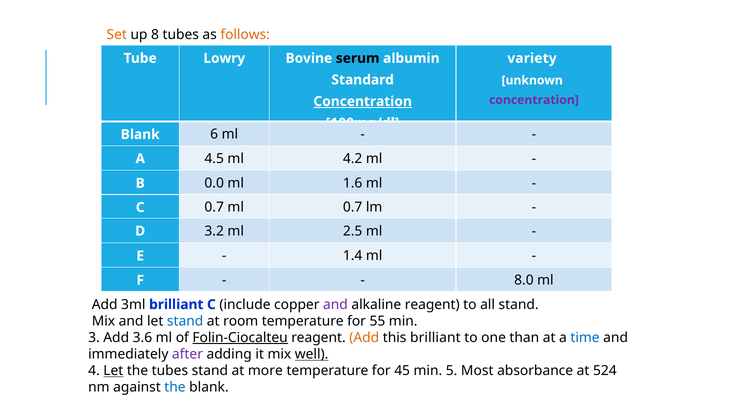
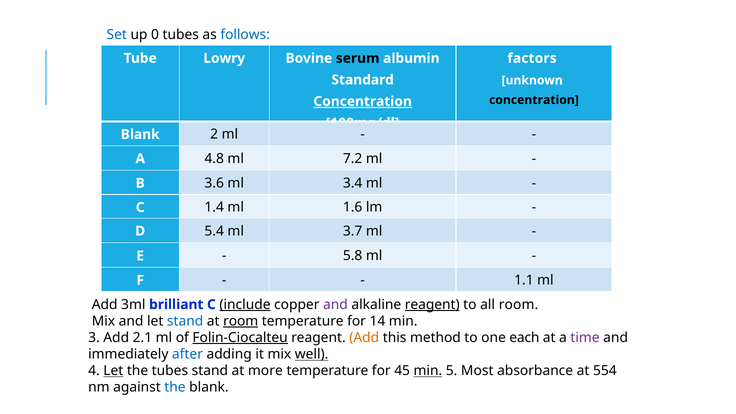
Set colour: orange -> blue
8: 8 -> 0
follows colour: orange -> blue
variety: variety -> factors
concentration at (534, 100) colour: purple -> black
6: 6 -> 2
4.5: 4.5 -> 4.8
4.2: 4.2 -> 7.2
0.0: 0.0 -> 3.6
1.6: 1.6 -> 3.4
C 0.7: 0.7 -> 1.4
ml 0.7: 0.7 -> 1.6
3.2: 3.2 -> 5.4
2.5: 2.5 -> 3.7
1.4: 1.4 -> 5.8
8.0: 8.0 -> 1.1
include underline: none -> present
reagent at (432, 305) underline: none -> present
all stand: stand -> room
room at (241, 321) underline: none -> present
55: 55 -> 14
3.6: 3.6 -> 2.1
this brilliant: brilliant -> method
than: than -> each
time colour: blue -> purple
after colour: purple -> blue
min at (428, 371) underline: none -> present
524: 524 -> 554
